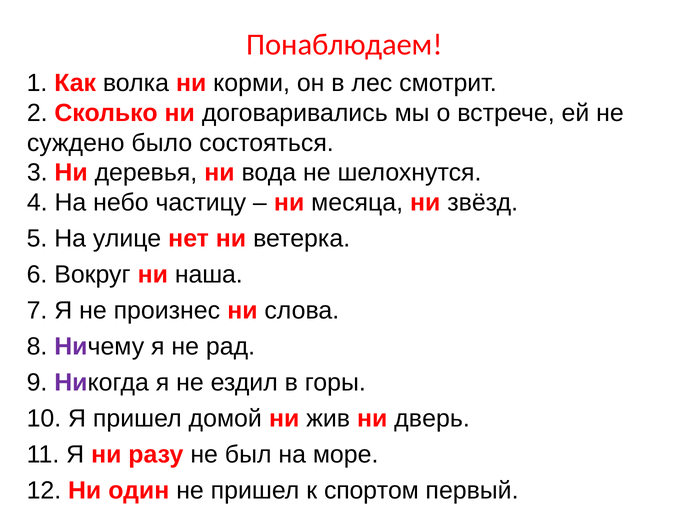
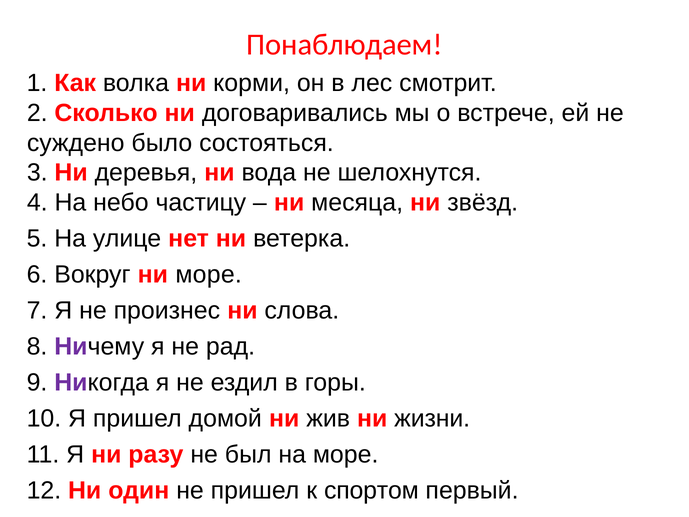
ни наша: наша -> море
дверь: дверь -> жизни
